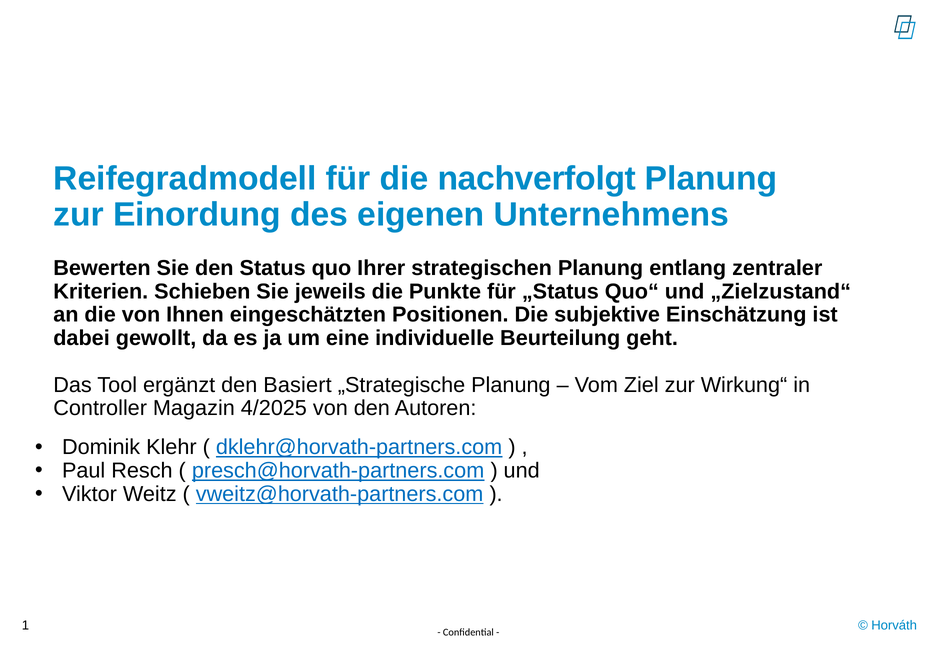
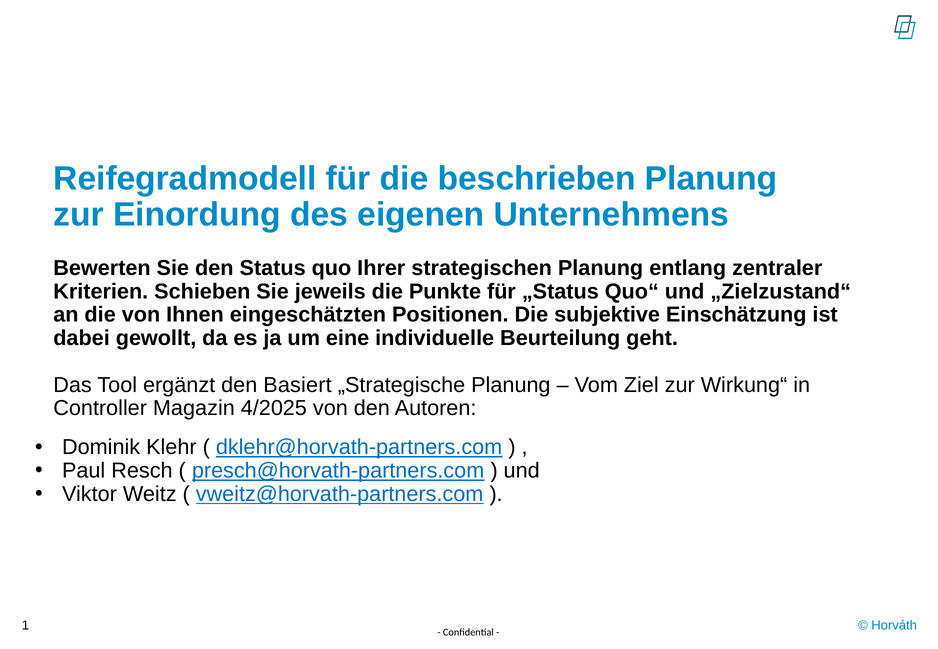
nachverfolgt: nachverfolgt -> beschrieben
